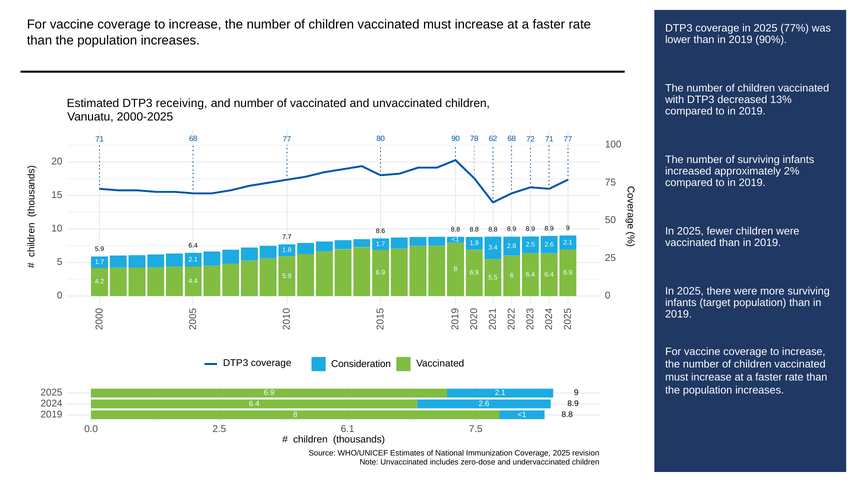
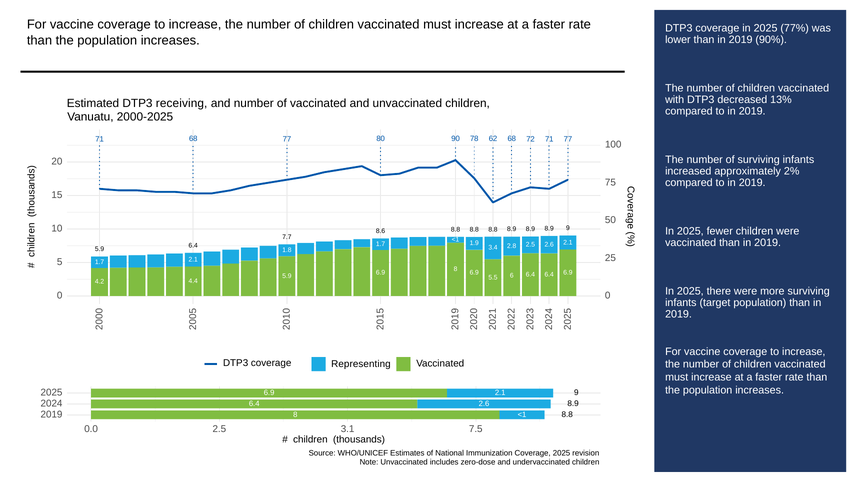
Consideration: Consideration -> Representing
6.1: 6.1 -> 3.1
